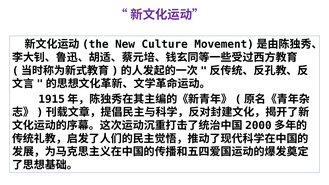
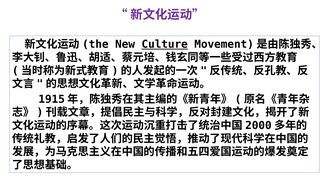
Culture underline: none -> present
